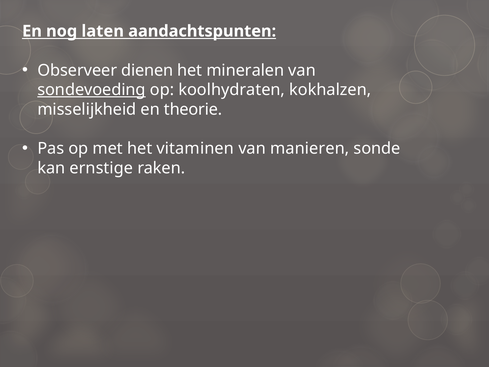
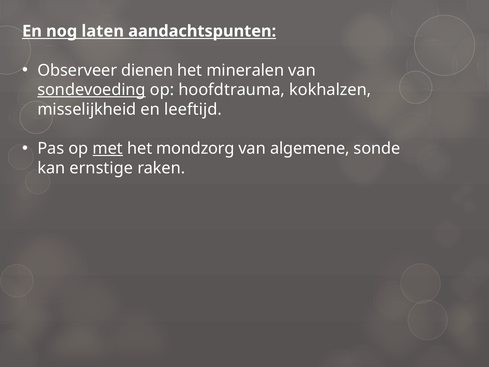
koolhydraten: koolhydraten -> hoofdtrauma
theorie: theorie -> leeftijd
met underline: none -> present
vitaminen: vitaminen -> mondzorg
manieren: manieren -> algemene
